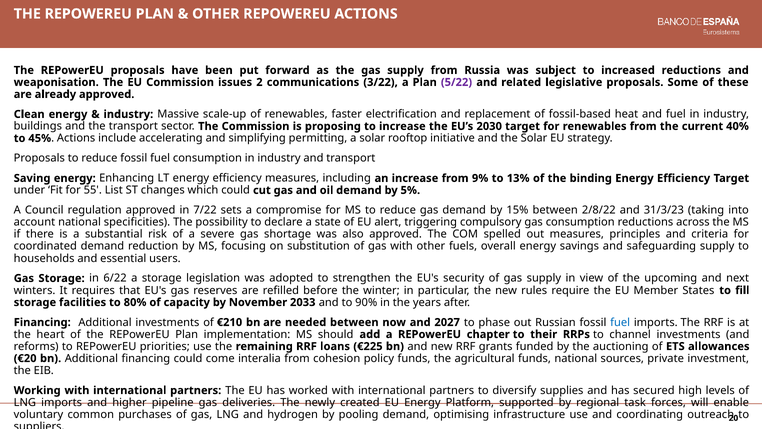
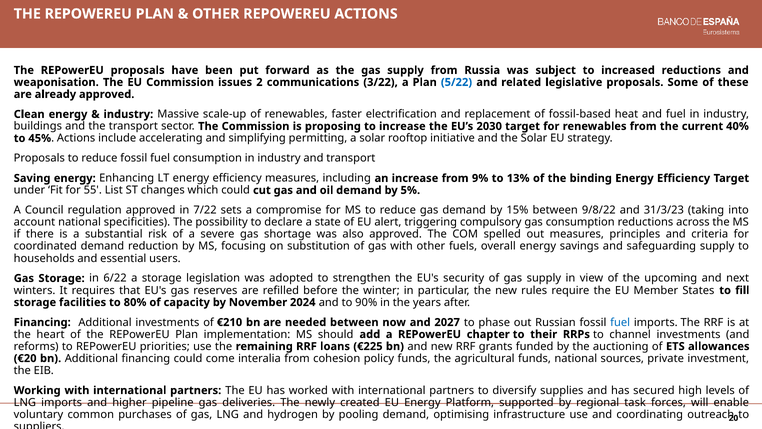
5/22 colour: purple -> blue
2/8/22: 2/8/22 -> 9/8/22
2033: 2033 -> 2024
